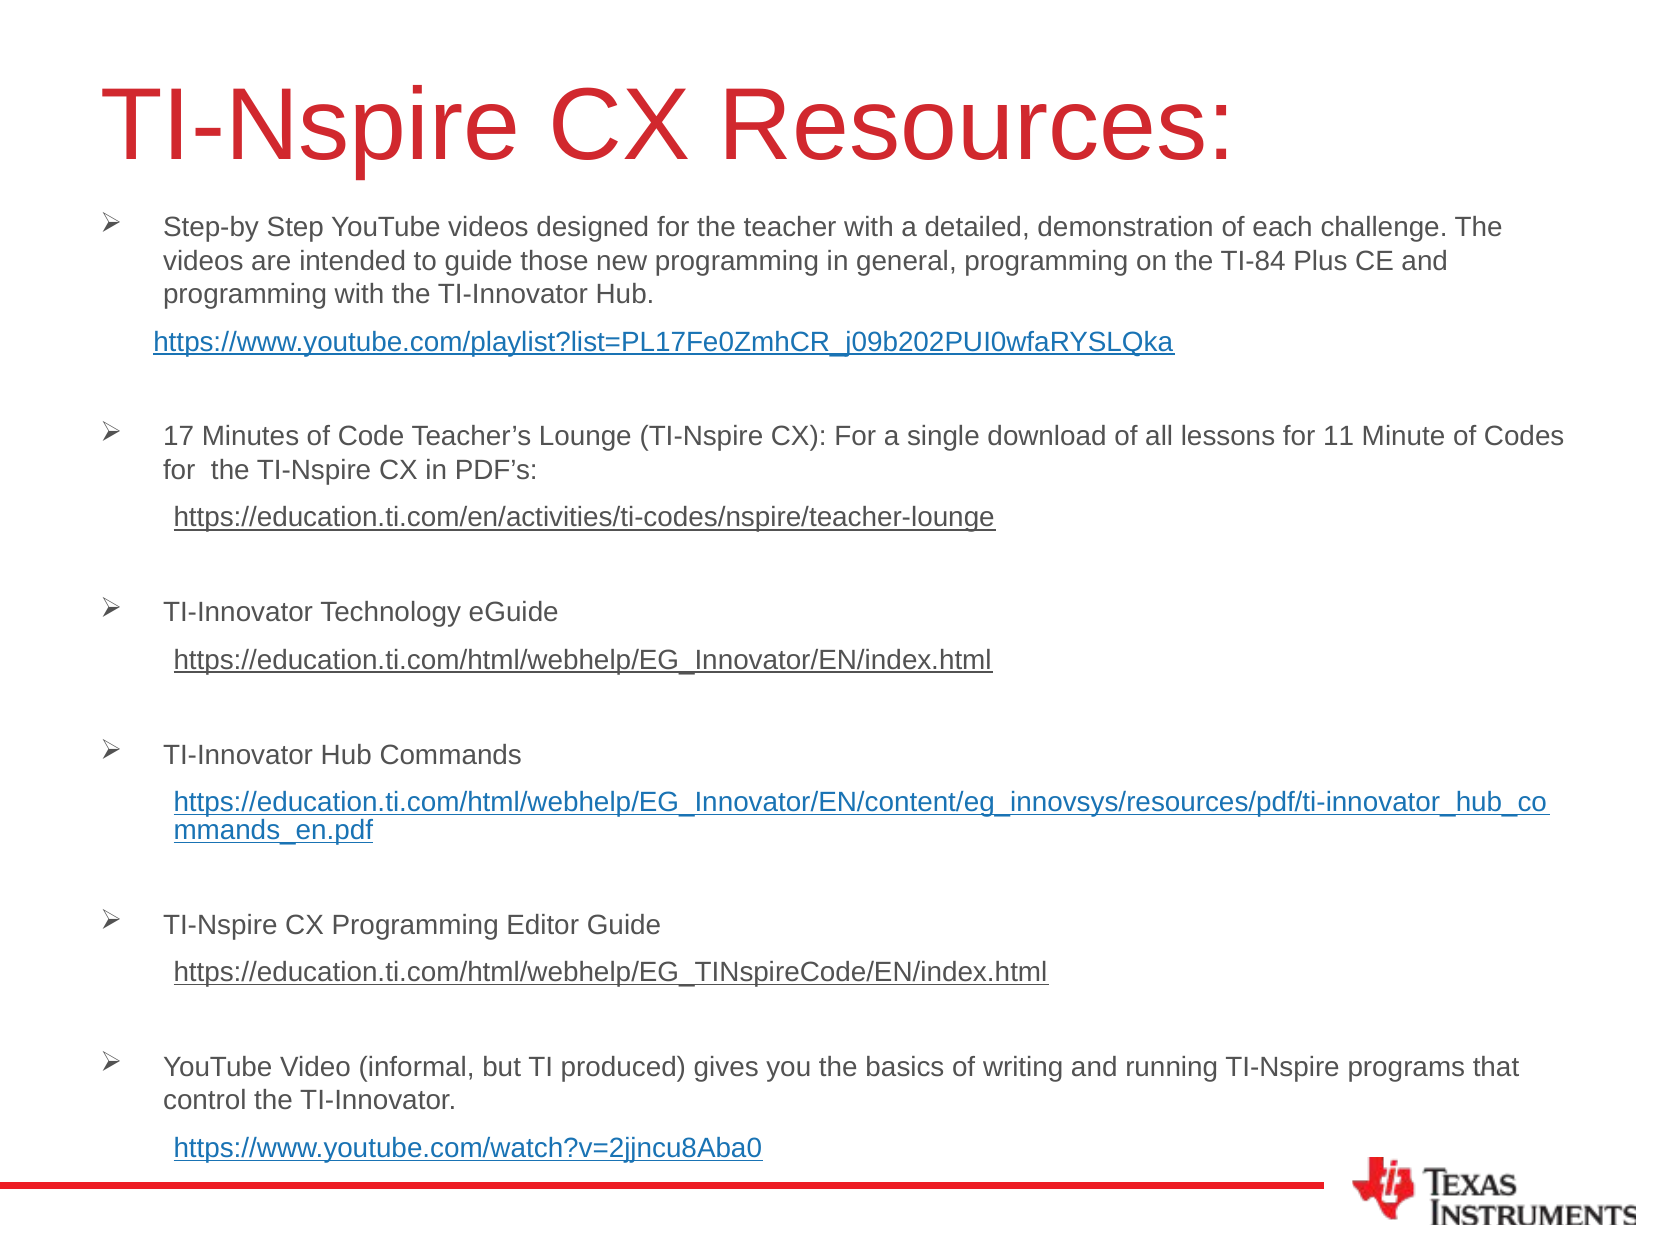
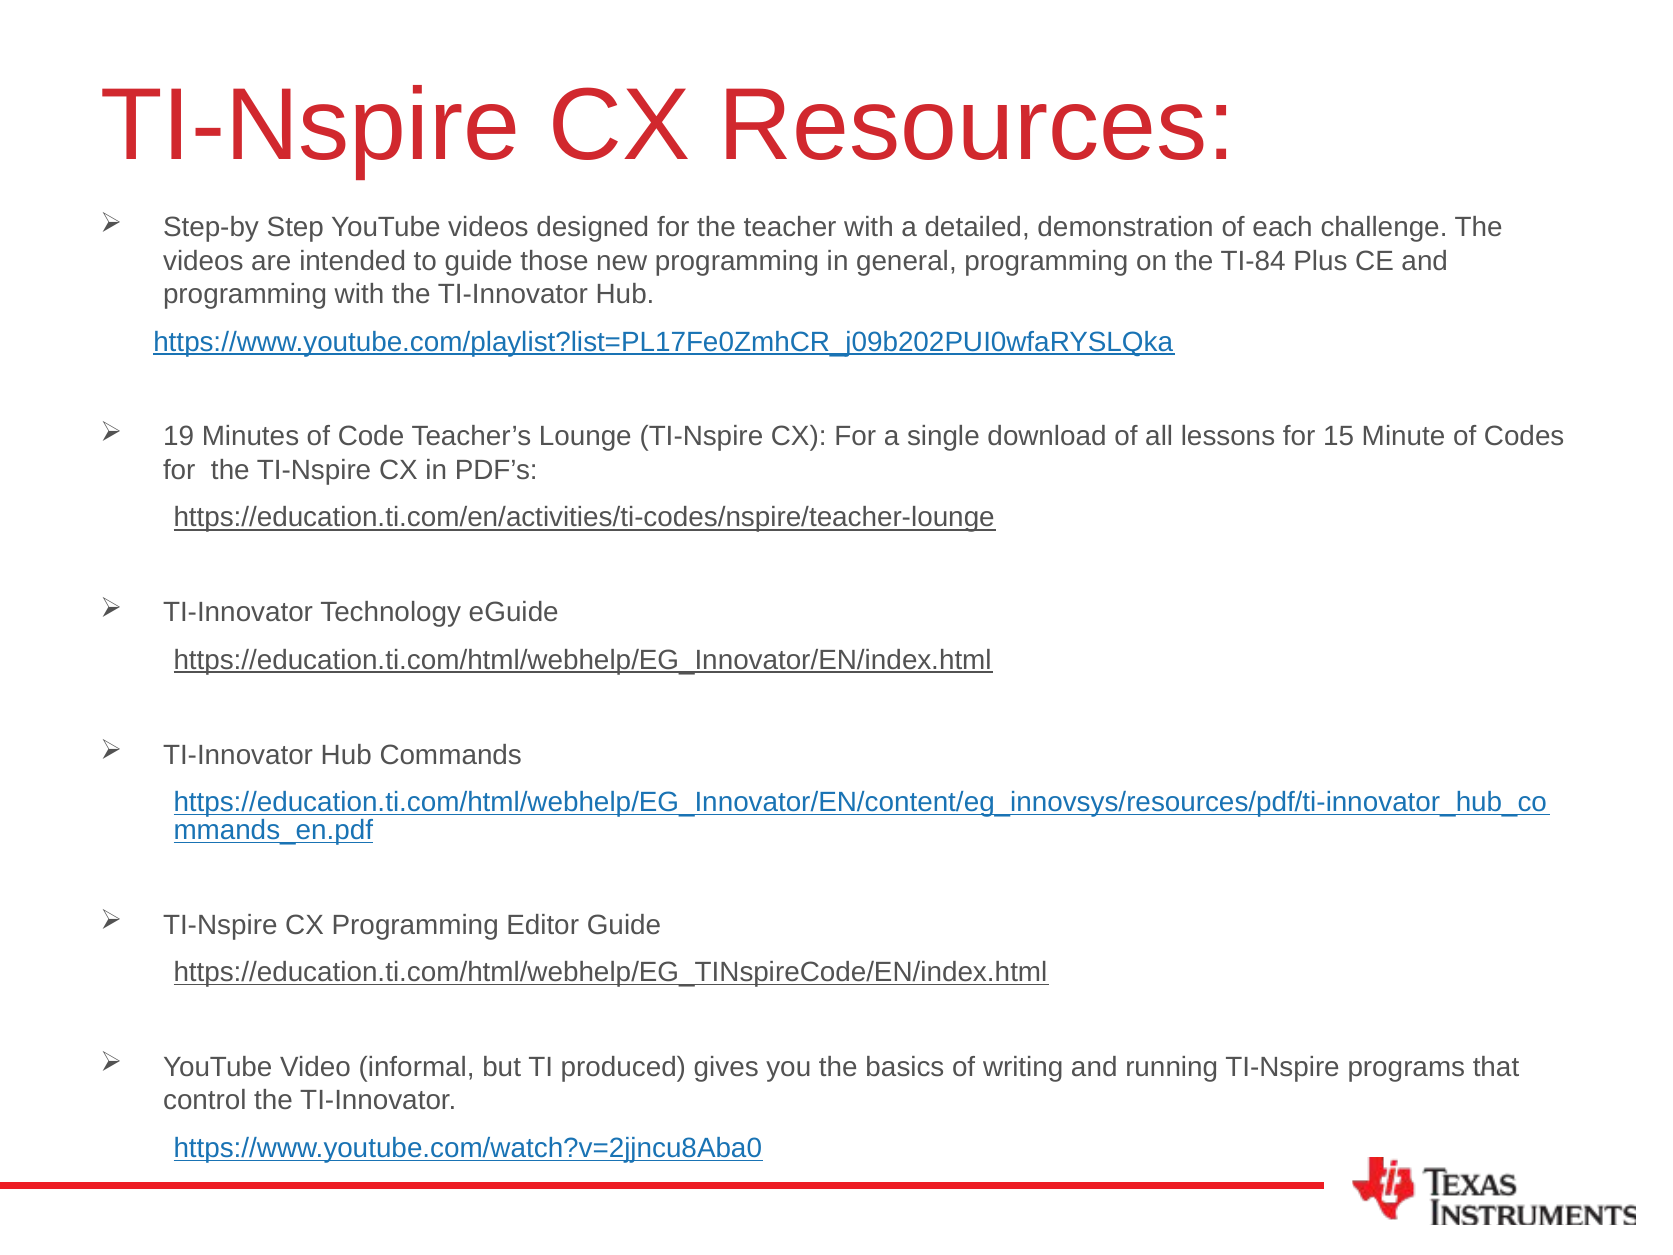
17: 17 -> 19
11: 11 -> 15
